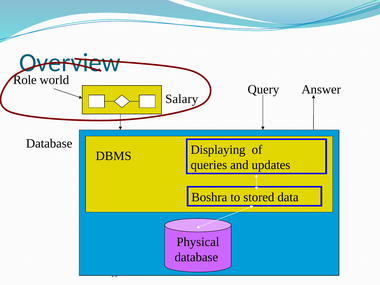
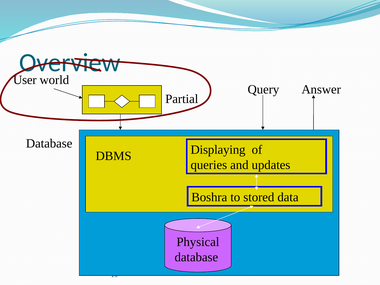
Role: Role -> User
Salary: Salary -> Partial
